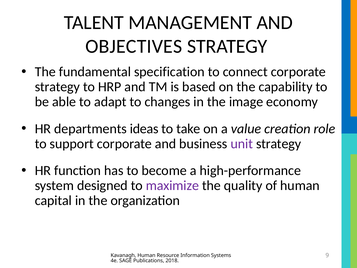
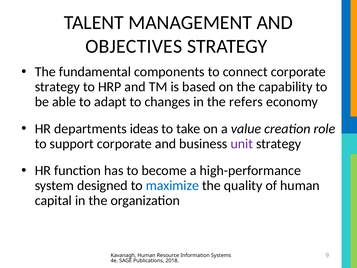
specification: specification -> components
image: image -> refers
maximize colour: purple -> blue
